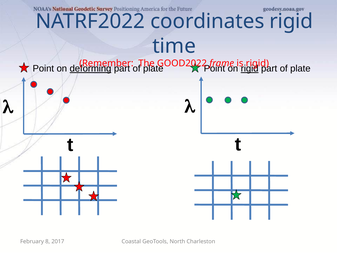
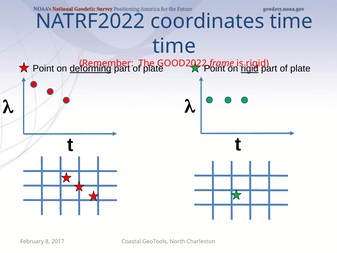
coordinates rigid: rigid -> time
